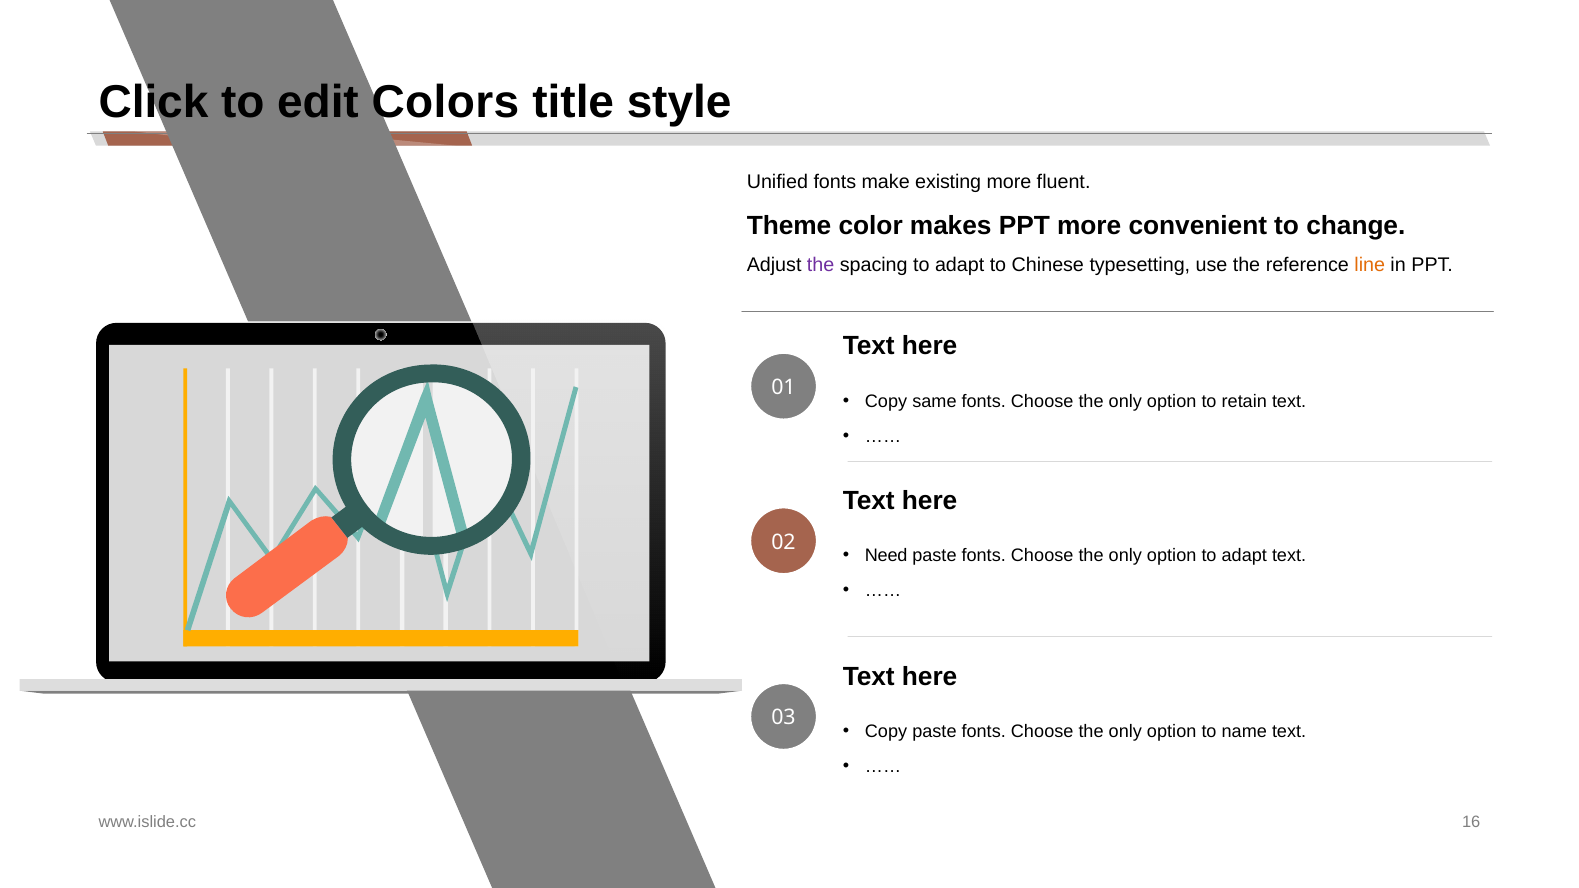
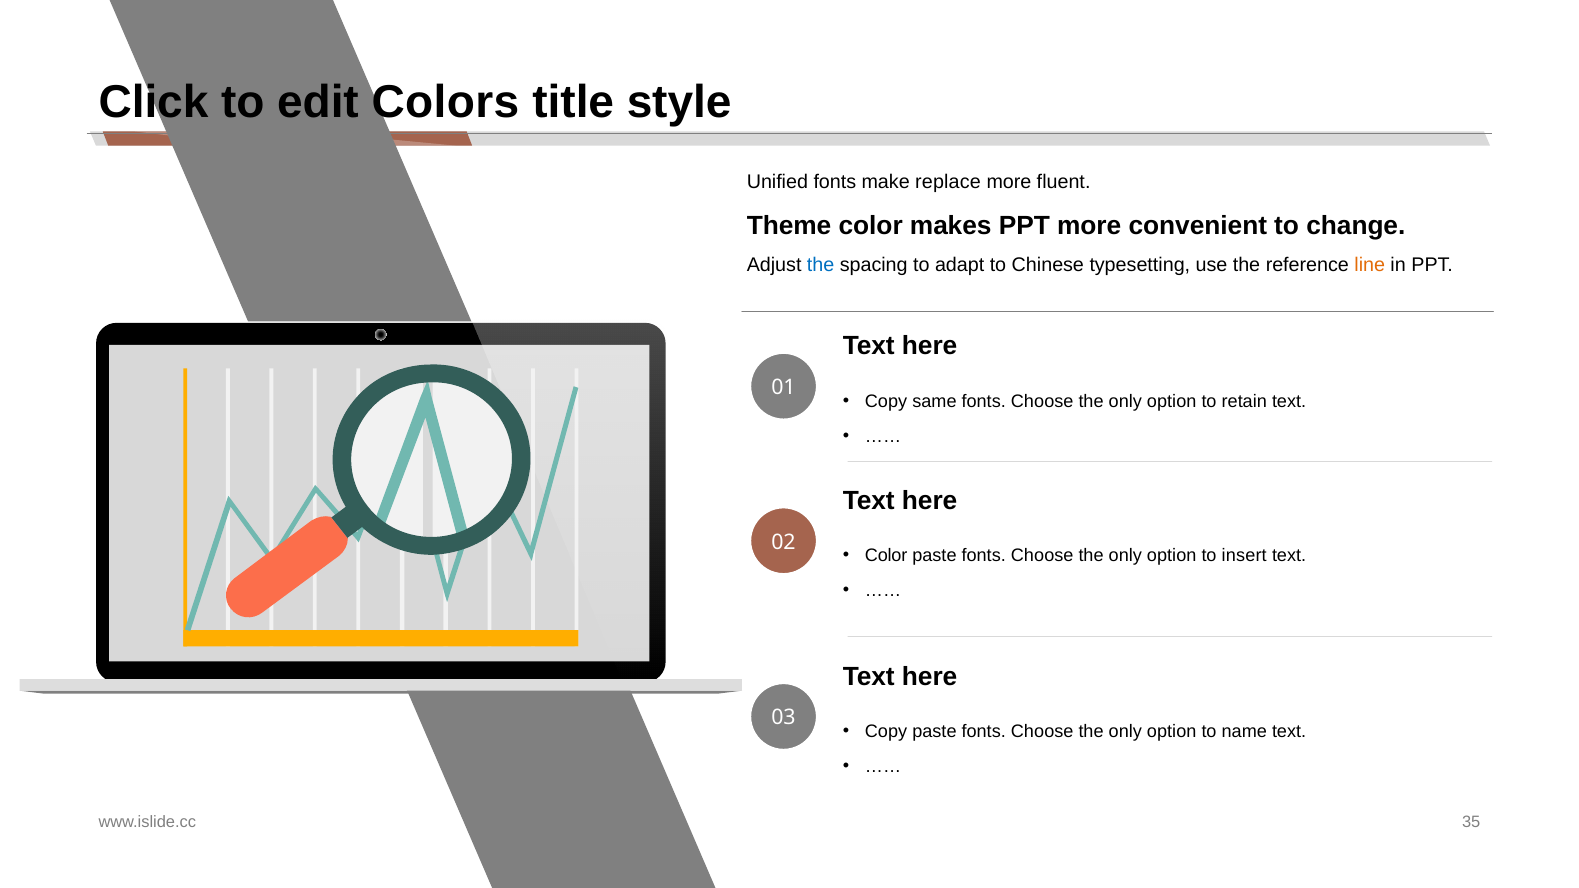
existing: existing -> replace
the at (821, 265) colour: purple -> blue
Need at (886, 556): Need -> Color
option to adapt: adapt -> insert
16: 16 -> 35
